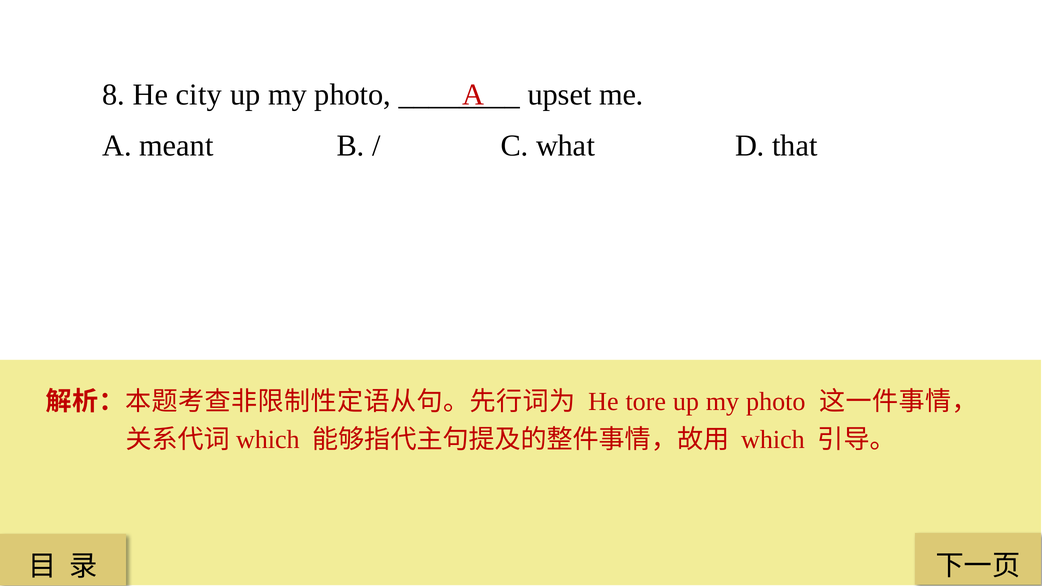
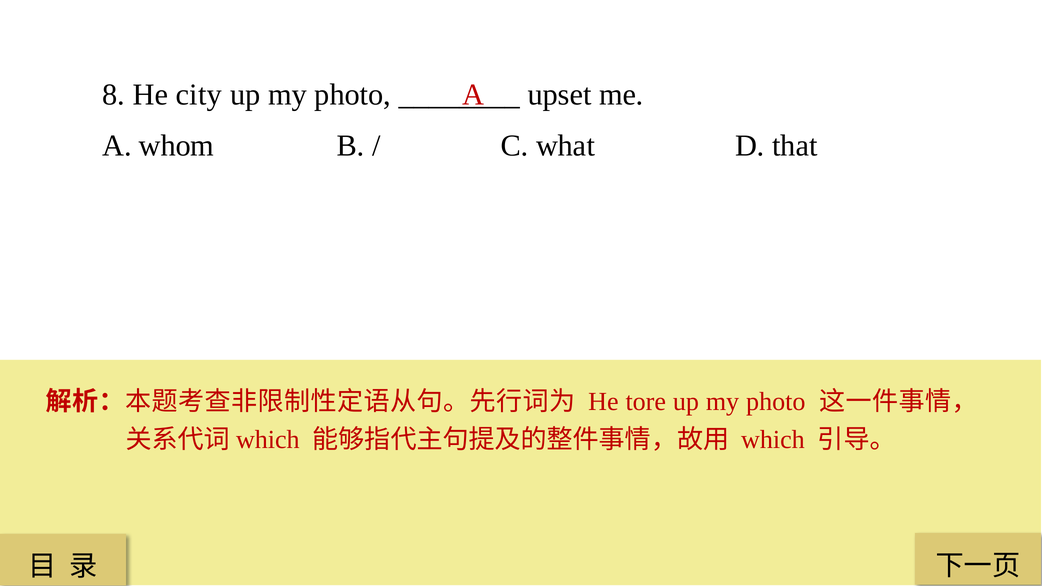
meant: meant -> whom
